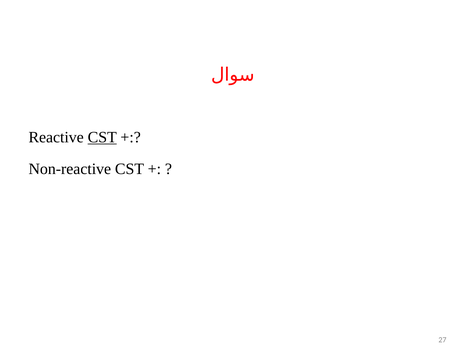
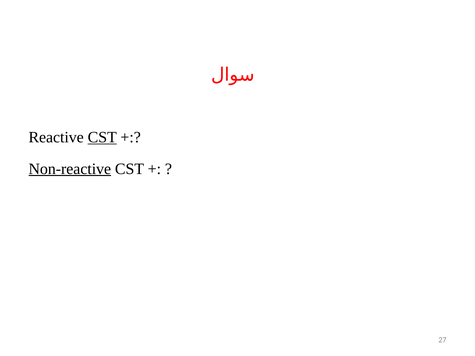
Non-reactive underline: none -> present
